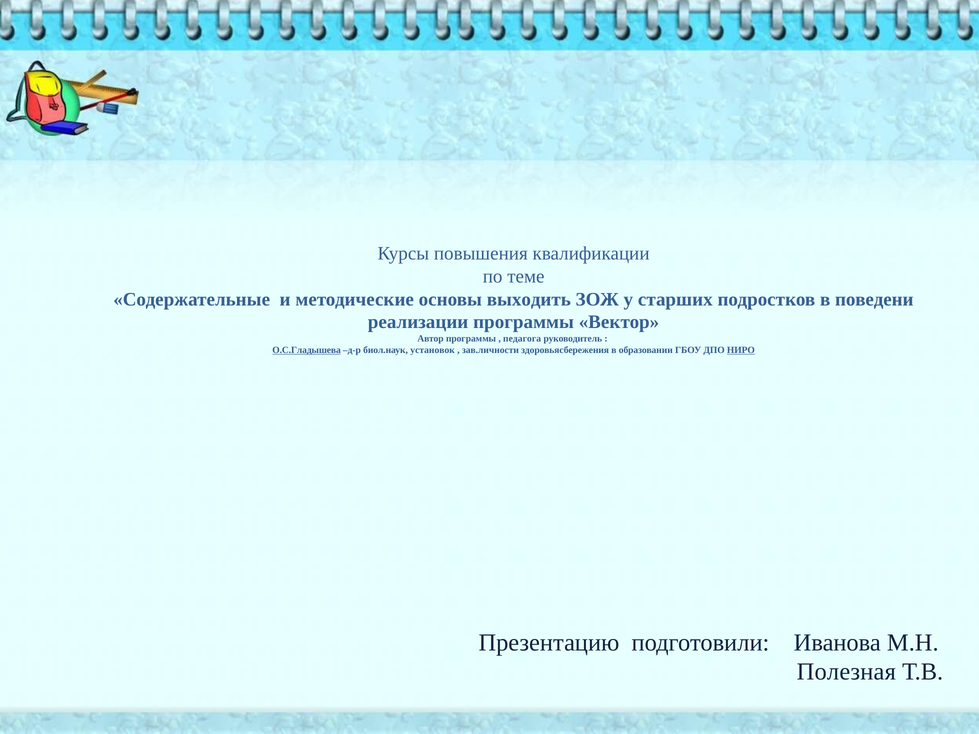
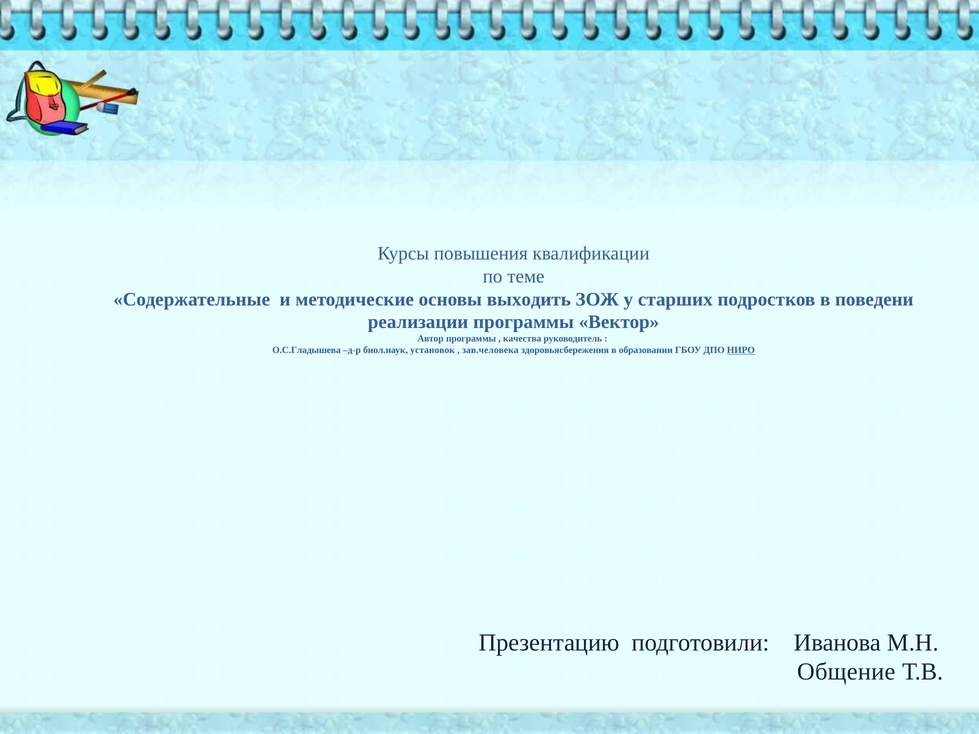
педагога: педагога -> качества
О.С.Гладышева underline: present -> none
зав.личности: зав.личности -> зав.человека
Полезная: Полезная -> Общение
